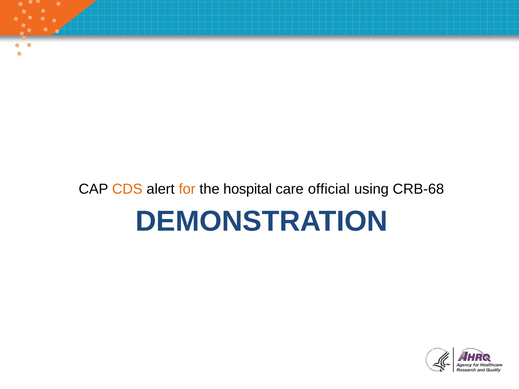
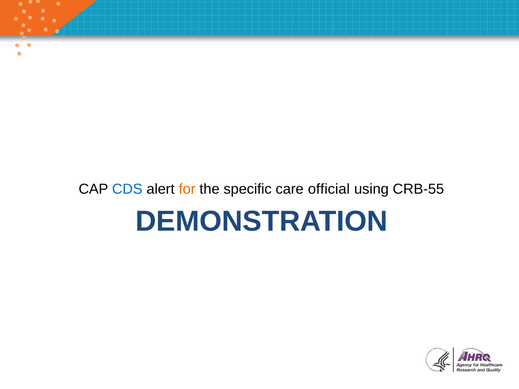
CDS colour: orange -> blue
hospital: hospital -> specific
CRB-68: CRB-68 -> CRB-55
